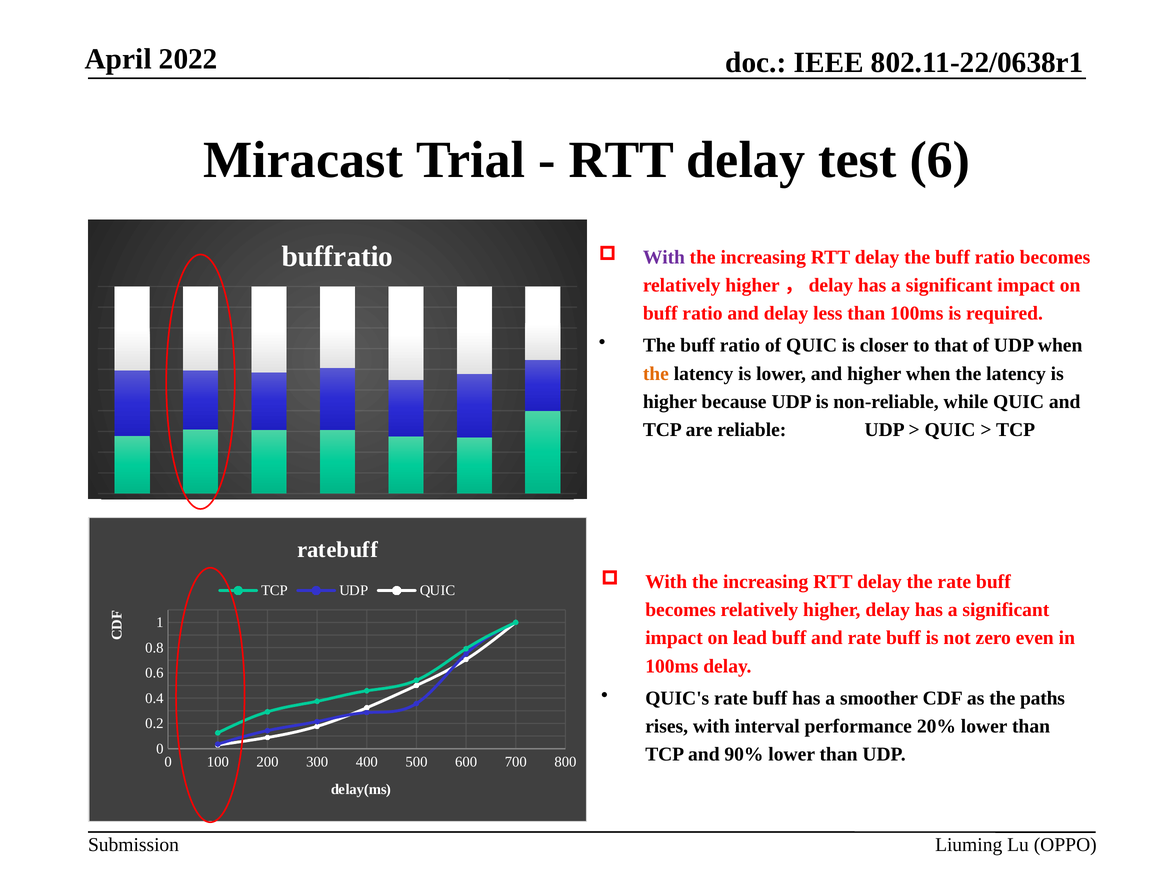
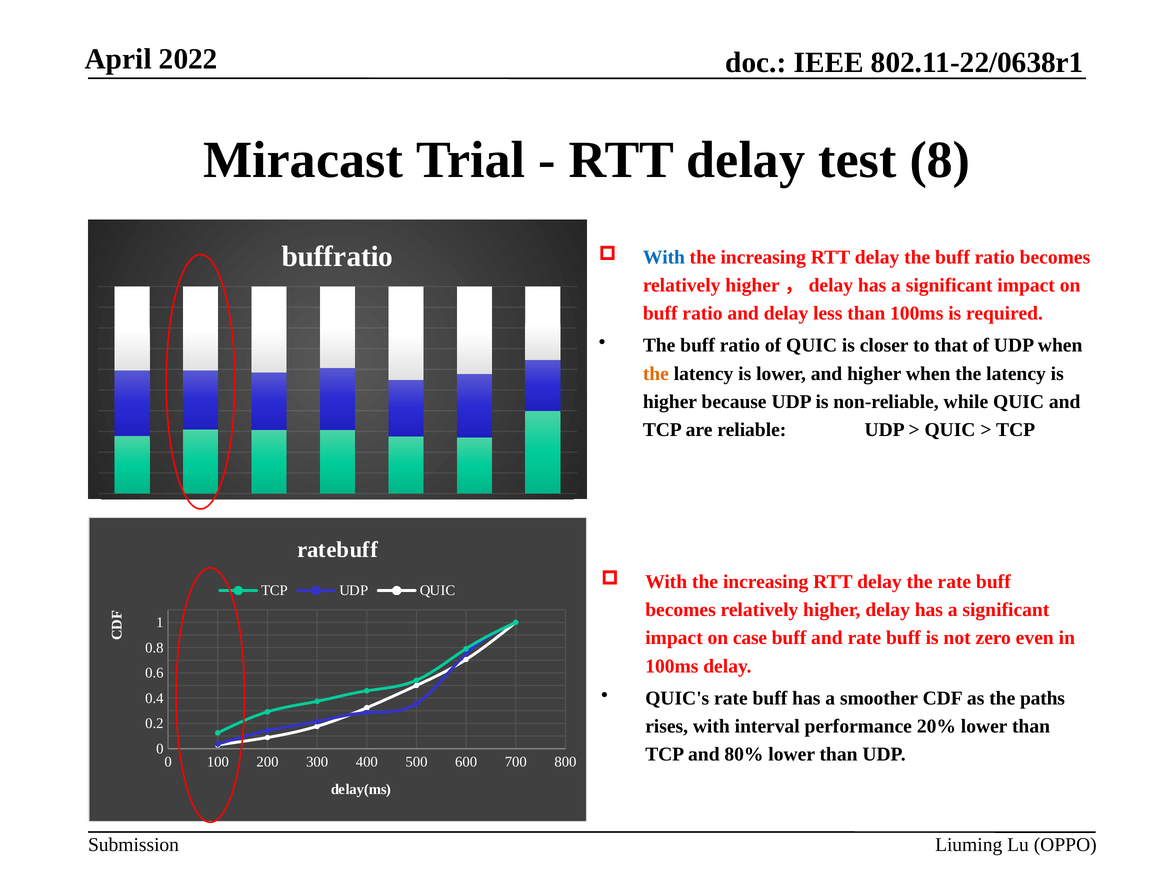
6: 6 -> 8
With at (664, 257) colour: purple -> blue
lead: lead -> case
90%: 90% -> 80%
